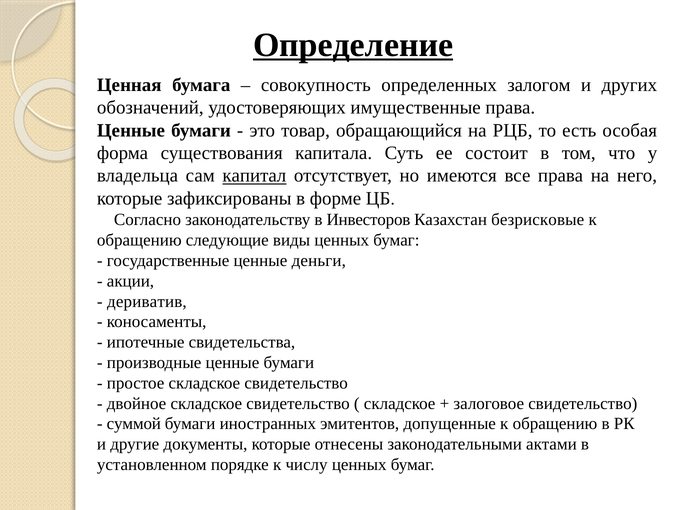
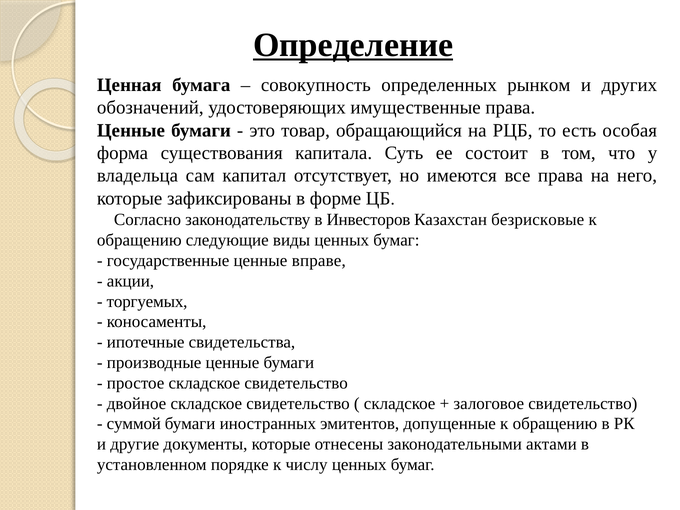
залогом: залогом -> рынком
капитал underline: present -> none
деньги: деньги -> вправе
дериватив: дериватив -> торгуемых
